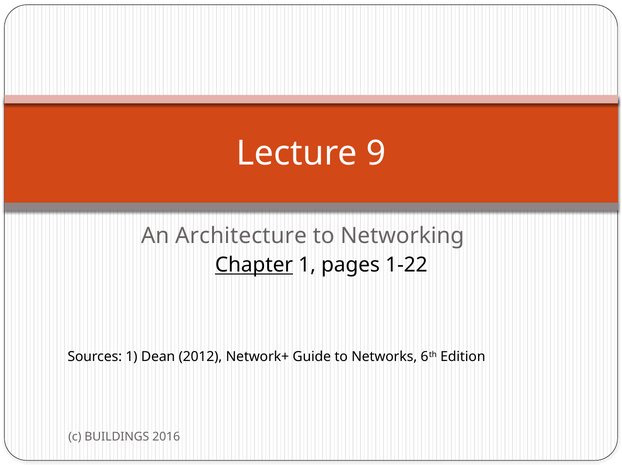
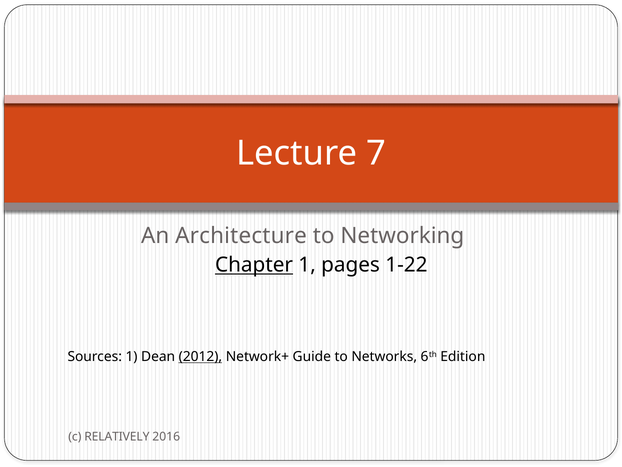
9: 9 -> 7
2012 underline: none -> present
BUILDINGS: BUILDINGS -> RELATIVELY
